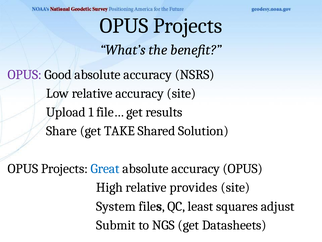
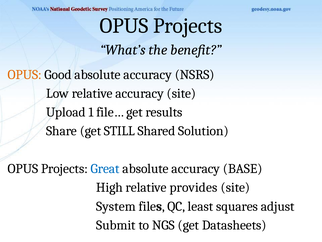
OPUS at (25, 74) colour: purple -> orange
TAKE: TAKE -> STILL
accuracy OPUS: OPUS -> BASE
